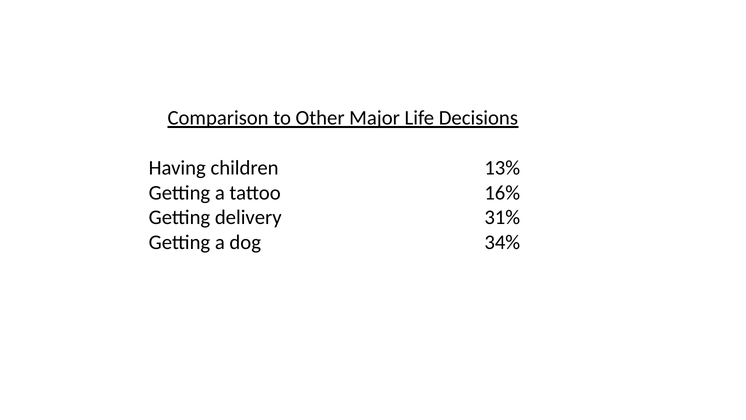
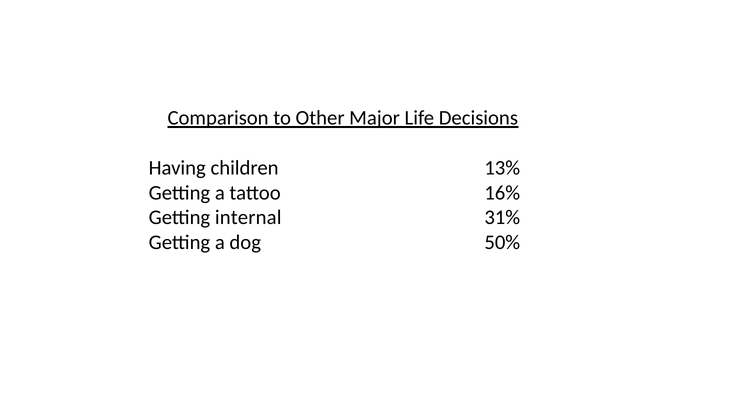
delivery: delivery -> internal
34%: 34% -> 50%
